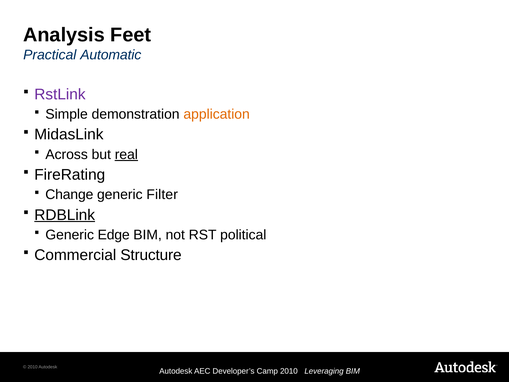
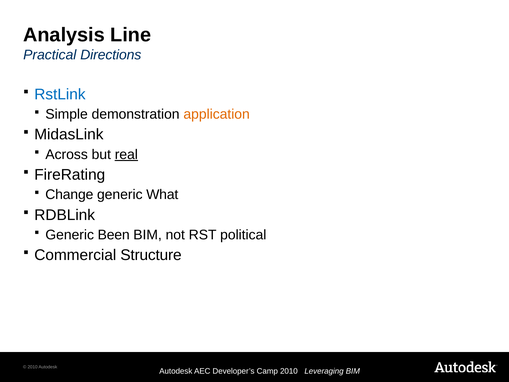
Feet: Feet -> Line
Automatic: Automatic -> Directions
RstLink colour: purple -> blue
Filter: Filter -> What
RDBLink underline: present -> none
Edge: Edge -> Been
